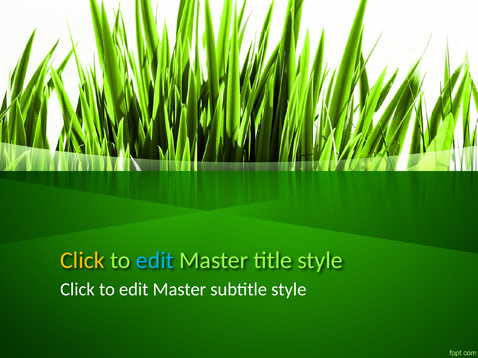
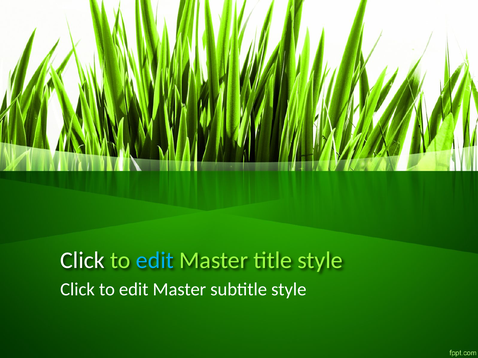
Click at (82, 261) colour: yellow -> white
